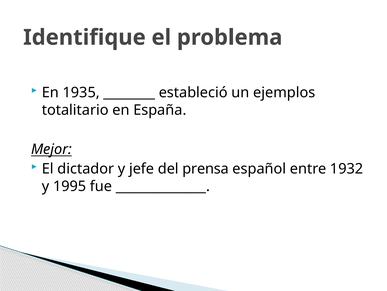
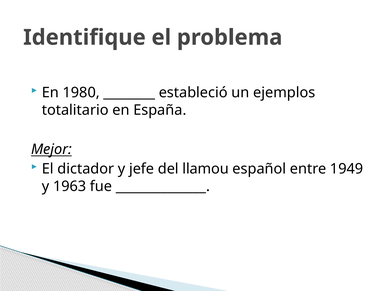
1935: 1935 -> 1980
prensa: prensa -> llamou
1932: 1932 -> 1949
1995: 1995 -> 1963
